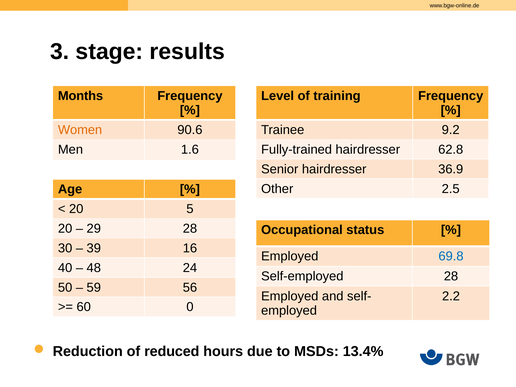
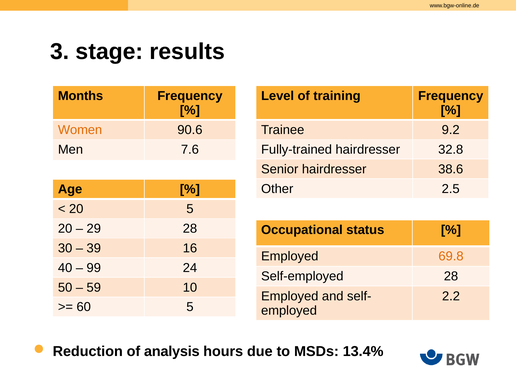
1.6: 1.6 -> 7.6
62.8: 62.8 -> 32.8
36.9: 36.9 -> 38.6
69.8 colour: blue -> orange
48: 48 -> 99
56: 56 -> 10
60 0: 0 -> 5
reduced: reduced -> analysis
